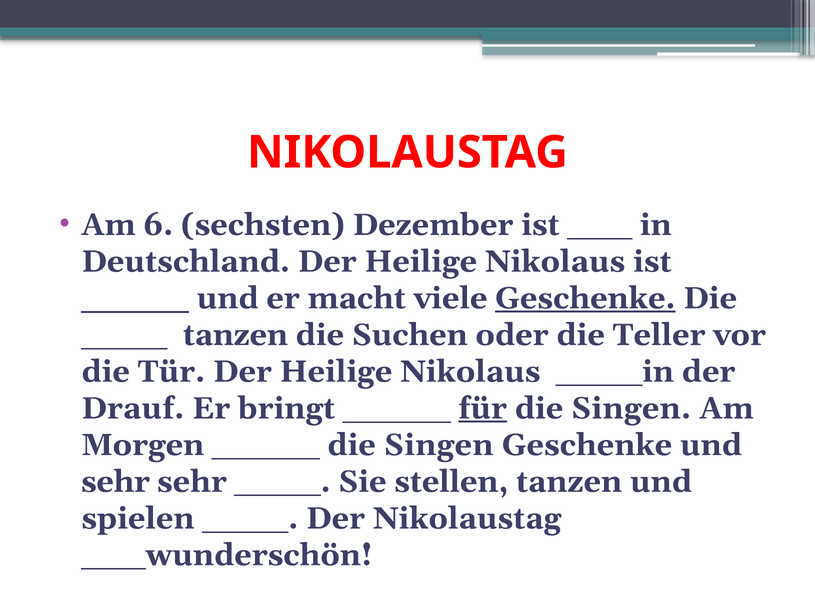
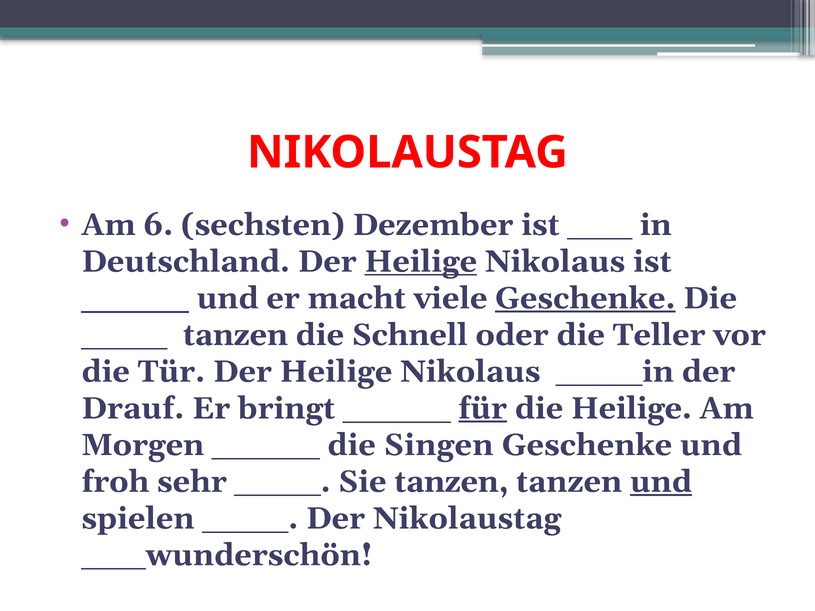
Heilige at (421, 262) underline: none -> present
Suchen: Suchen -> Schnell
Singen at (631, 409): Singen -> Heilige
sehr at (115, 482): sehr -> froh
Sie stellen: stellen -> tanzen
und at (661, 482) underline: none -> present
